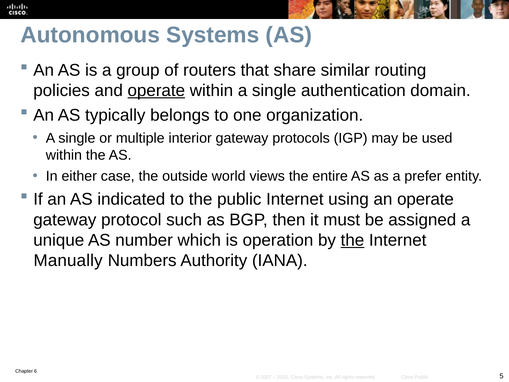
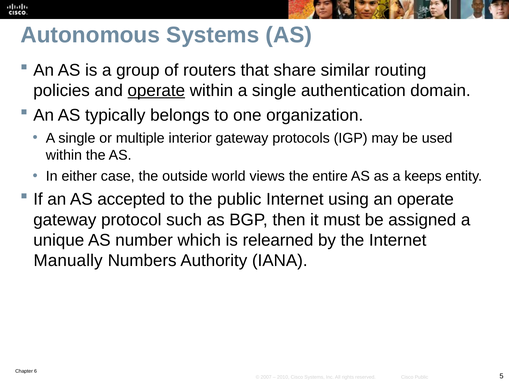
prefer: prefer -> keeps
indicated: indicated -> accepted
operation: operation -> relearned
the at (352, 240) underline: present -> none
